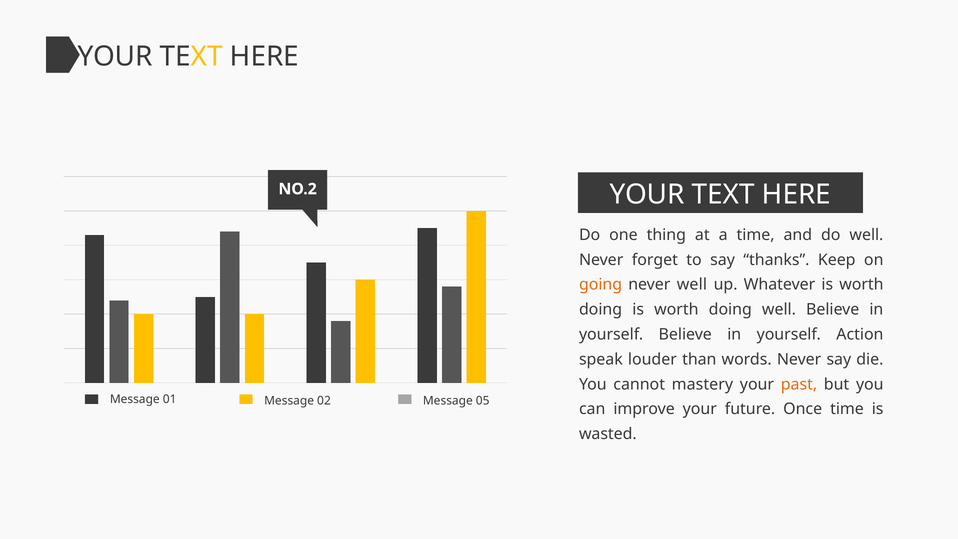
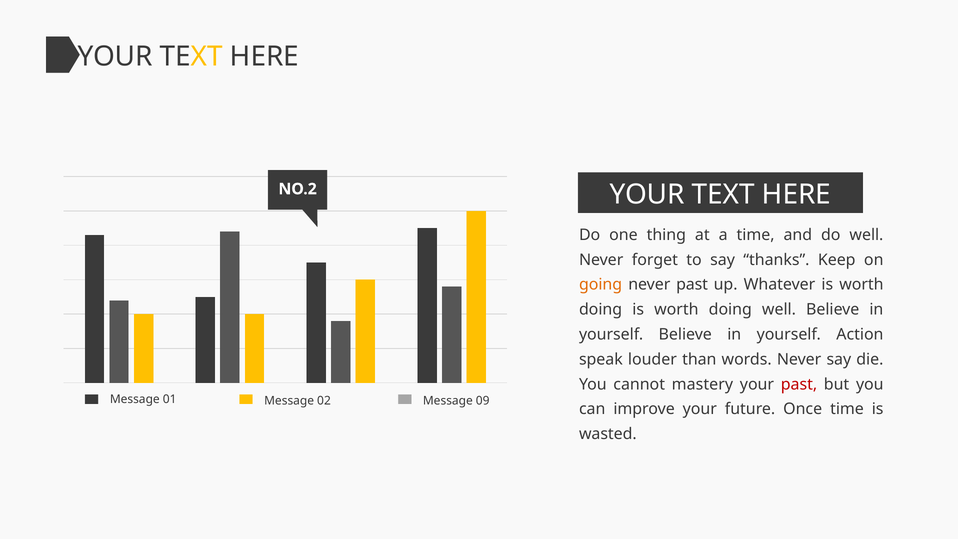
never well: well -> past
past at (799, 384) colour: orange -> red
05: 05 -> 09
